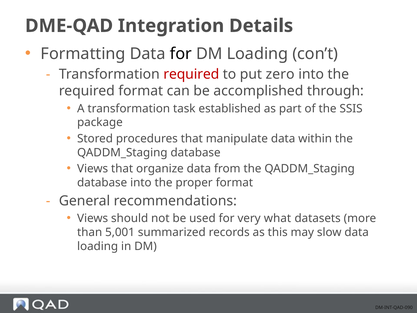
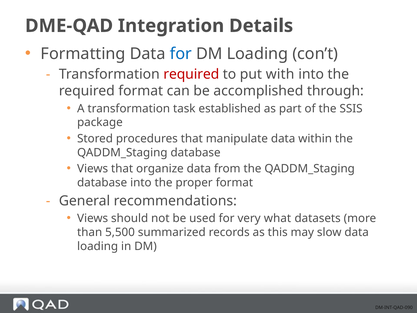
for at (181, 54) colour: black -> blue
zero: zero -> with
5,001: 5,001 -> 5,500
